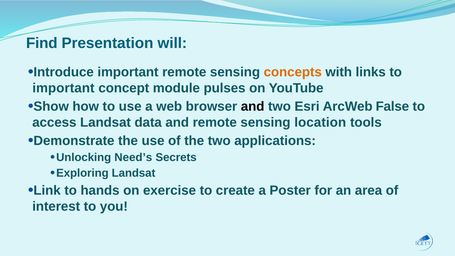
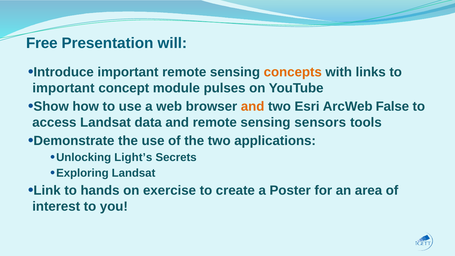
Find: Find -> Free
and at (253, 106) colour: black -> orange
location: location -> sensors
Need’s: Need’s -> Light’s
